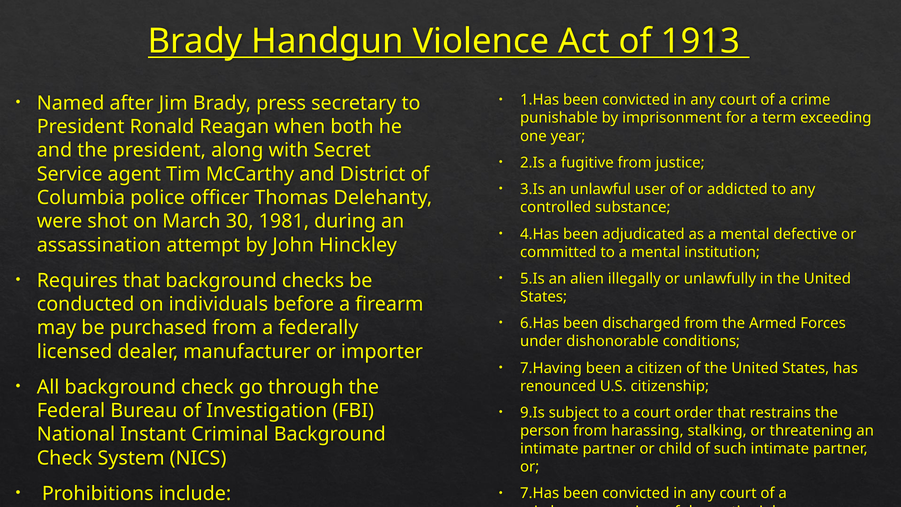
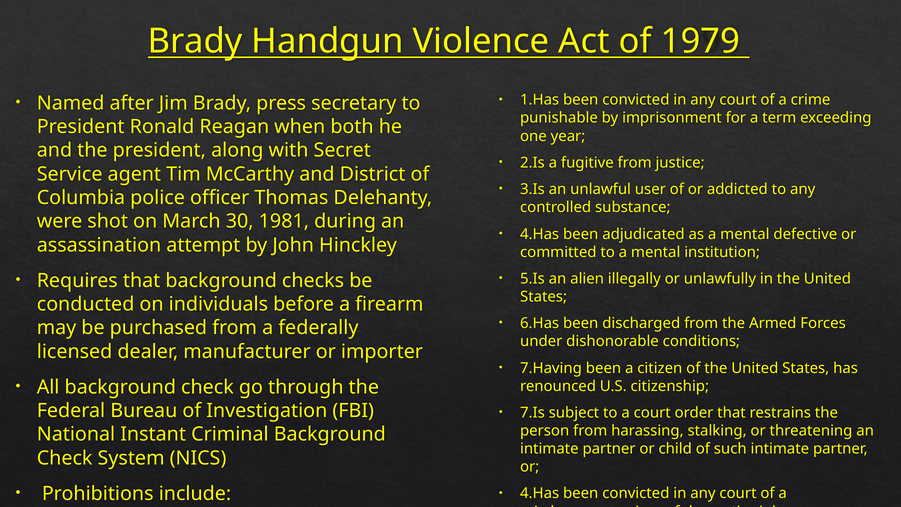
1913: 1913 -> 1979
9.Is: 9.Is -> 7.Is
7.Has at (540, 493): 7.Has -> 4.Has
